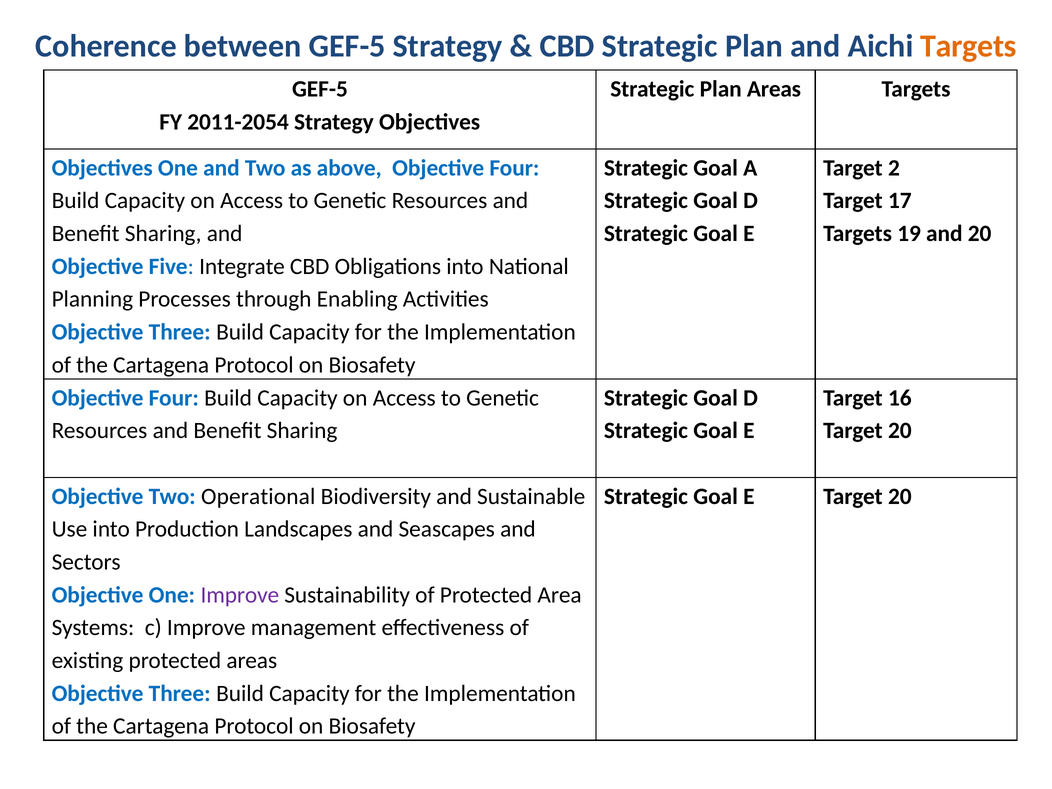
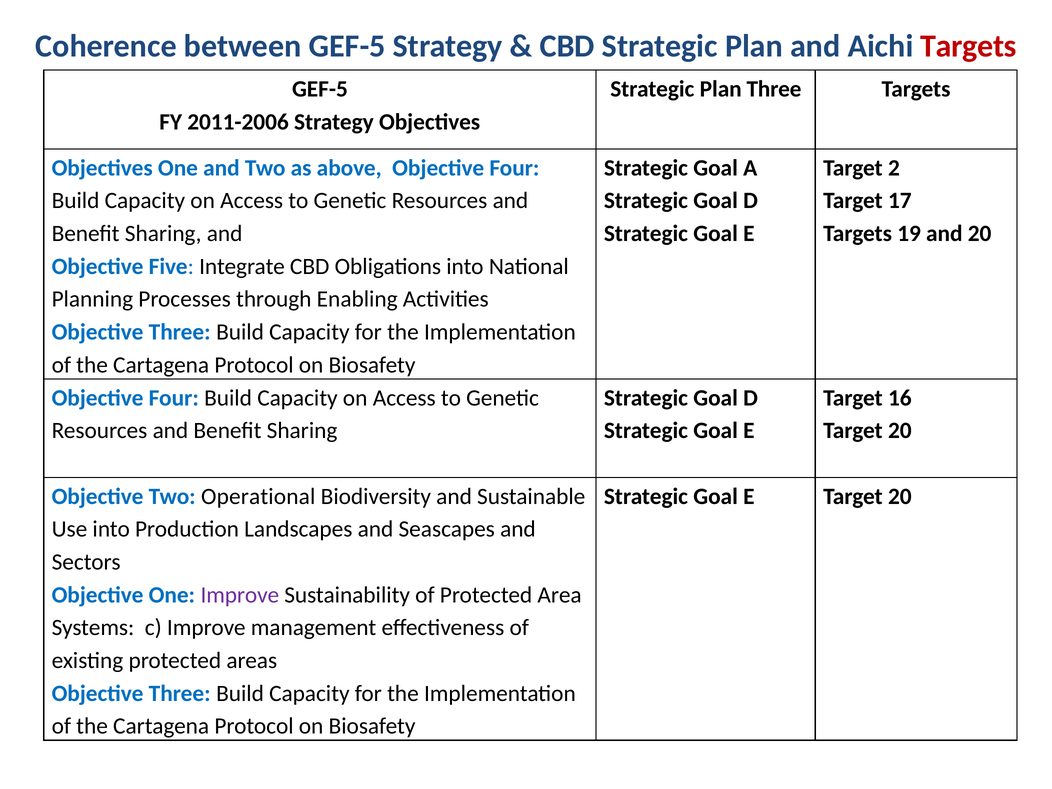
Targets at (968, 46) colour: orange -> red
Plan Areas: Areas -> Three
2011-2054: 2011-2054 -> 2011-2006
